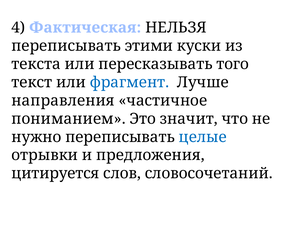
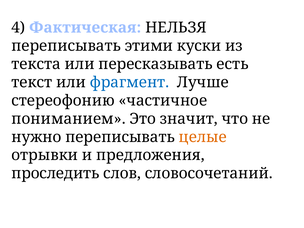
того: того -> есть
направления: направления -> стереофонию
целые colour: blue -> orange
цитируется: цитируется -> проследить
